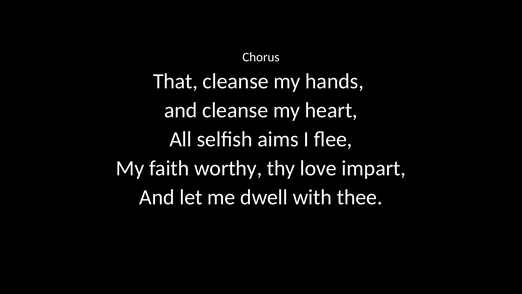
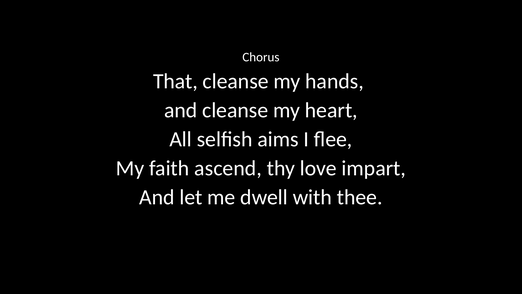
worthy: worthy -> ascend
